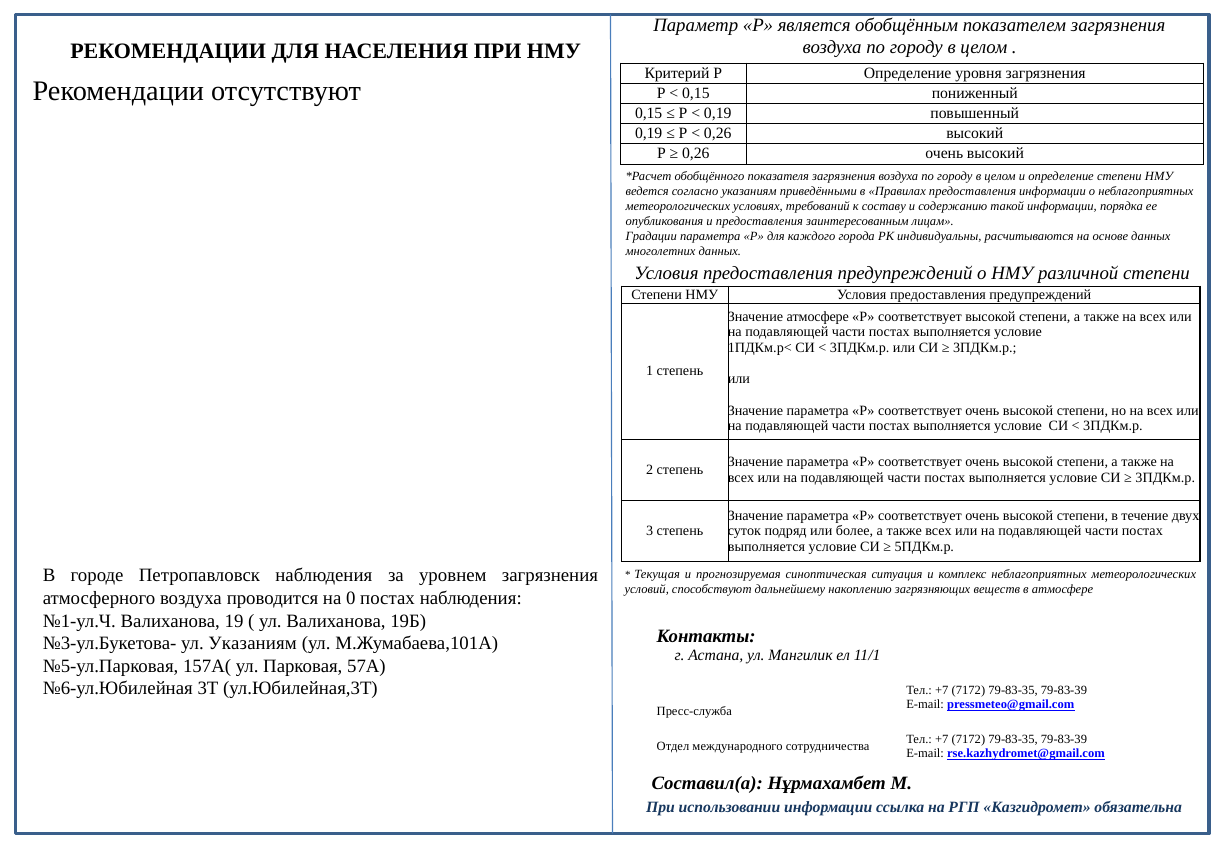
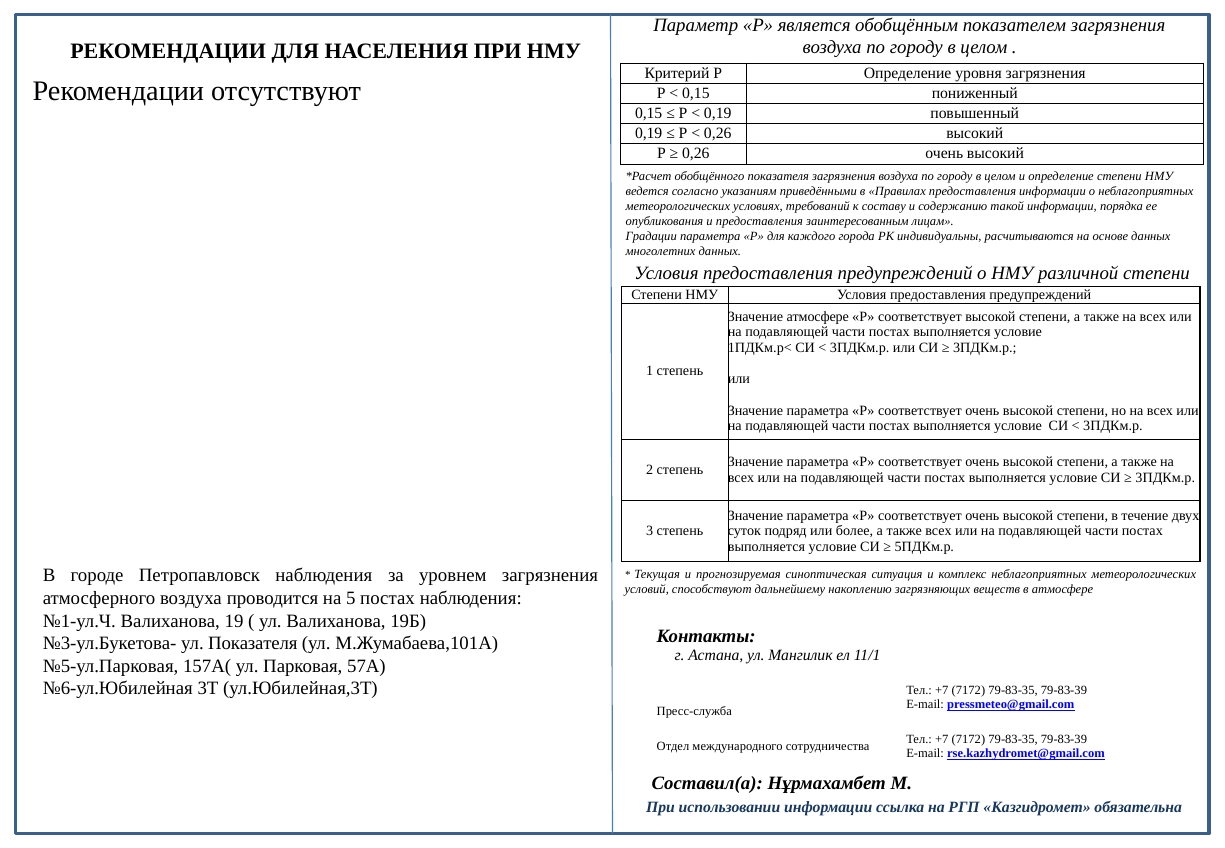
0: 0 -> 5
ул Указаниям: Указаниям -> Показателя
